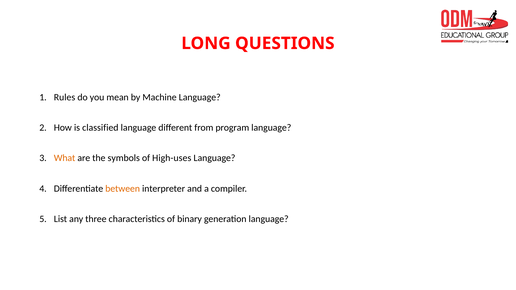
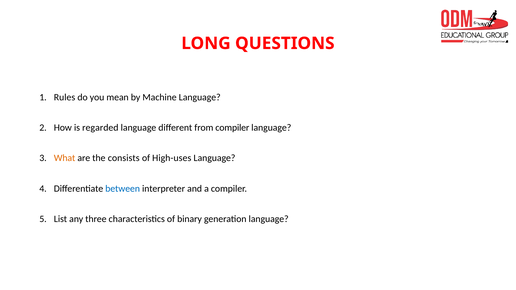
classified: classified -> regarded
from program: program -> compiler
symbols: symbols -> consists
between colour: orange -> blue
